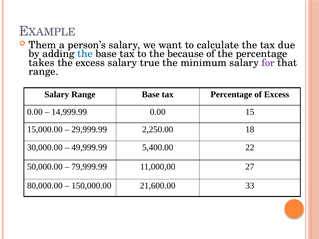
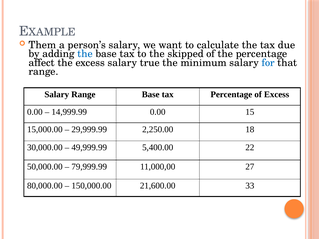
because: because -> skipped
takes: takes -> affect
for colour: purple -> blue
